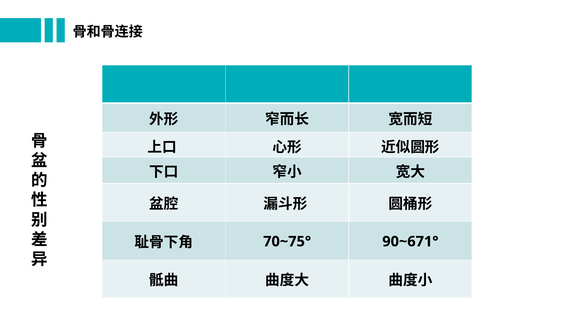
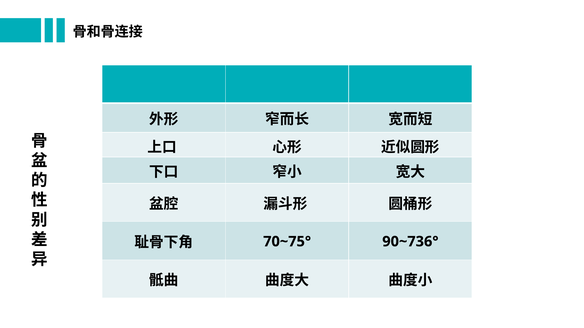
90~671°: 90~671° -> 90~736°
